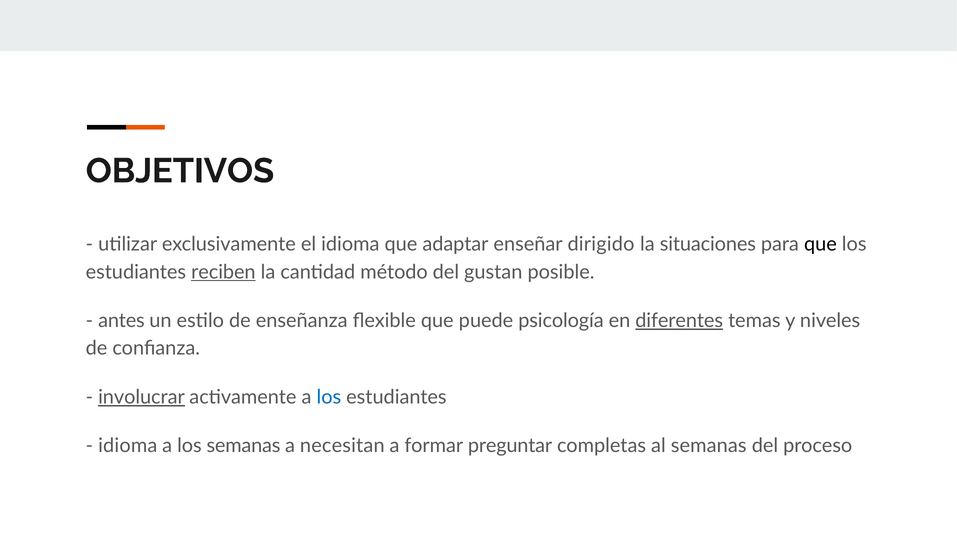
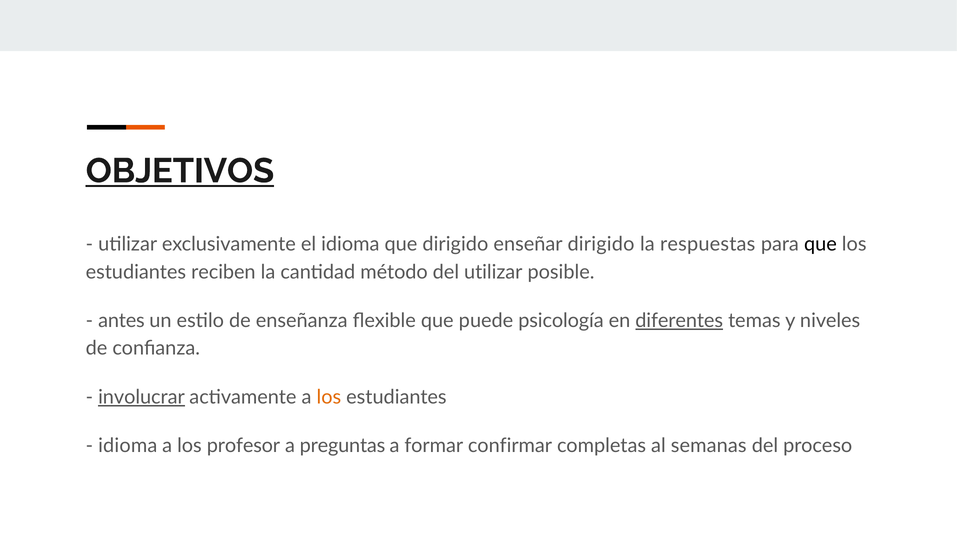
OBJETIVOS underline: none -> present
que adaptar: adaptar -> dirigido
situaciones: situaciones -> respuestas
reciben underline: present -> none
del gustan: gustan -> utilizar
los at (329, 397) colour: blue -> orange
los semanas: semanas -> profesor
necesitan: necesitan -> preguntas
preguntar: preguntar -> confirmar
